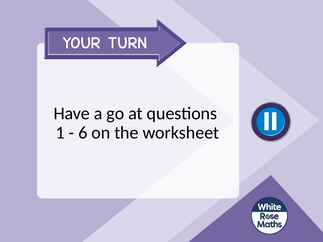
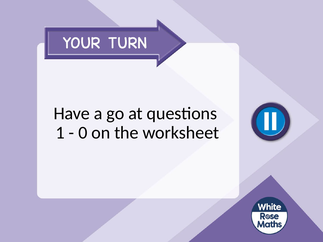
6: 6 -> 0
